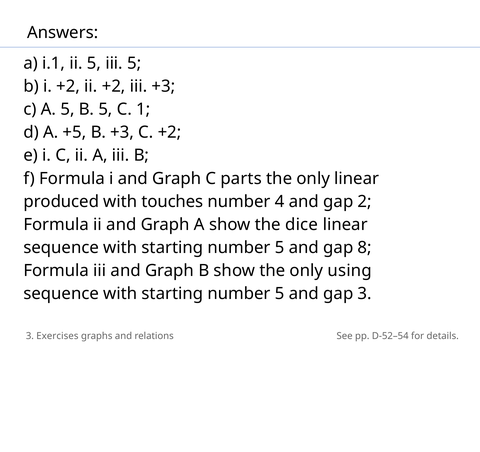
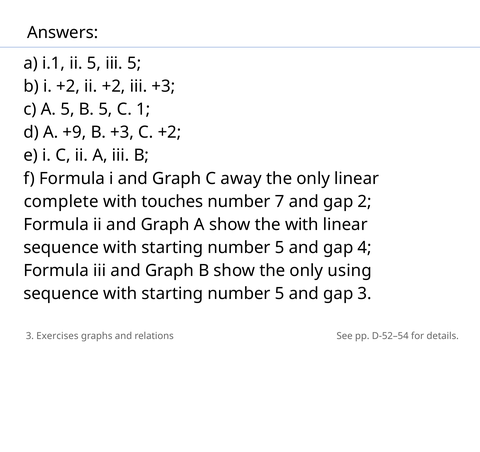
+5: +5 -> +9
parts: parts -> away
produced: produced -> complete
4: 4 -> 7
the dice: dice -> with
8: 8 -> 4
